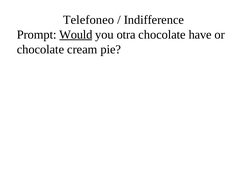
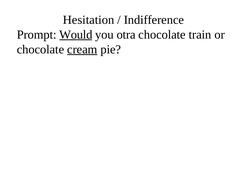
Telefoneo: Telefoneo -> Hesitation
have: have -> train
cream underline: none -> present
